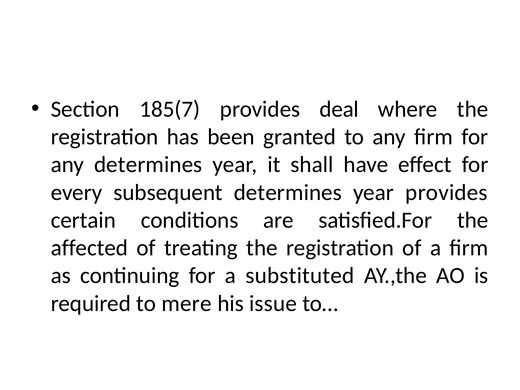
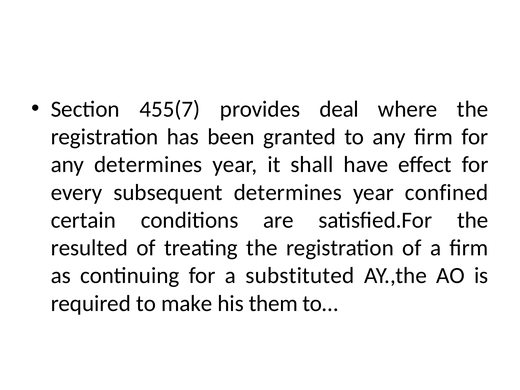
185(7: 185(7 -> 455(7
year provides: provides -> confined
affected: affected -> resulted
mere: mere -> make
issue: issue -> them
